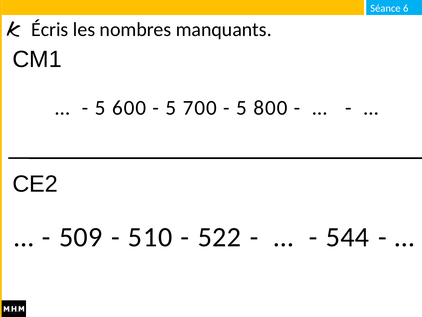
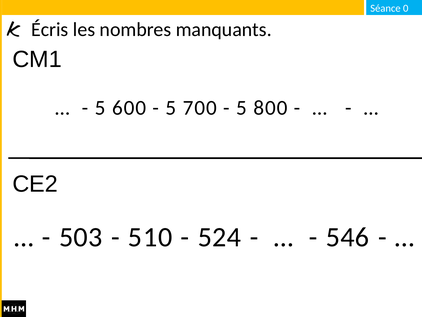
6: 6 -> 0
509: 509 -> 503
522: 522 -> 524
544: 544 -> 546
